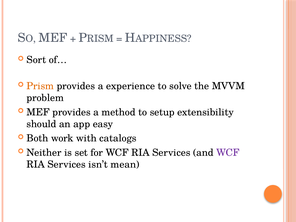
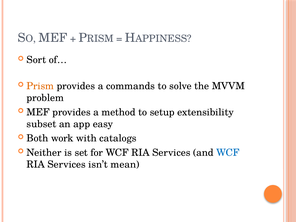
experience: experience -> commands
should: should -> subset
WCF at (228, 153) colour: purple -> blue
